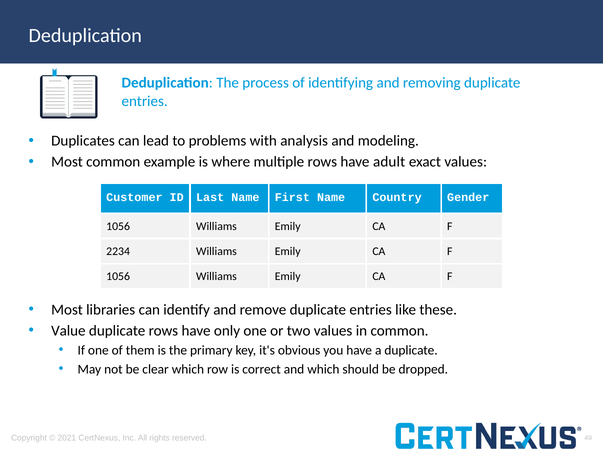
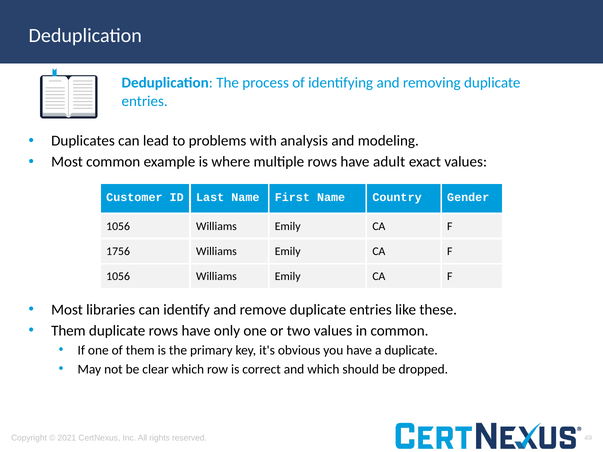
2234: 2234 -> 1756
Value at (68, 331): Value -> Them
